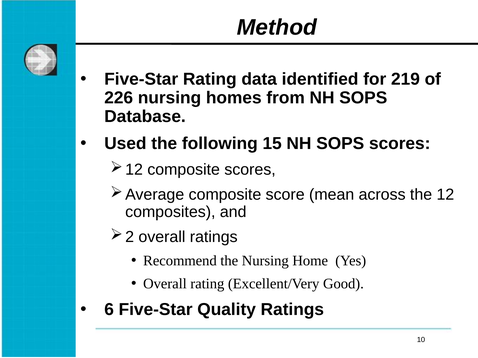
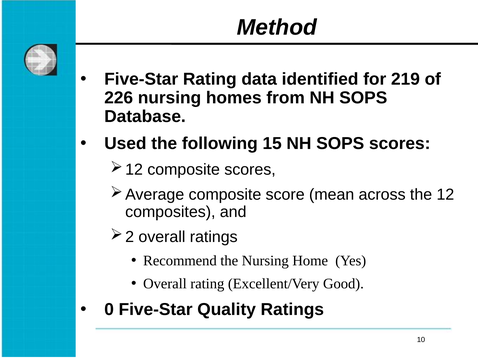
6: 6 -> 0
